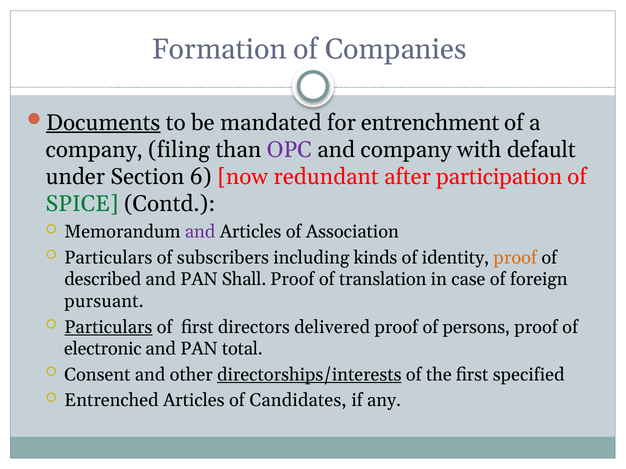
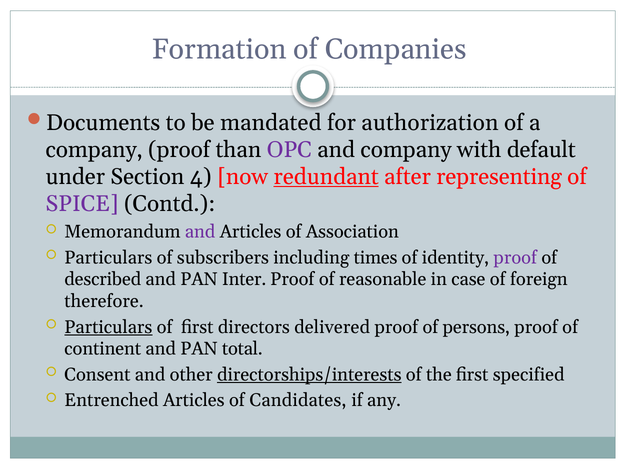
Documents underline: present -> none
entrenchment: entrenchment -> authorization
company filing: filing -> proof
6: 6 -> 4
redundant underline: none -> present
participation: participation -> representing
SPICE colour: green -> purple
kinds: kinds -> times
proof at (515, 258) colour: orange -> purple
Shall: Shall -> Inter
translation: translation -> reasonable
pursuant: pursuant -> therefore
electronic: electronic -> continent
